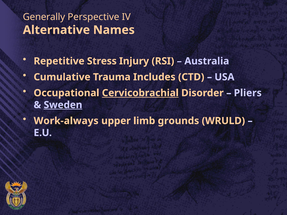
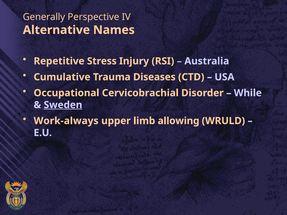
Includes: Includes -> Diseases
Cervicobrachial underline: present -> none
Pliers: Pliers -> While
grounds: grounds -> allowing
